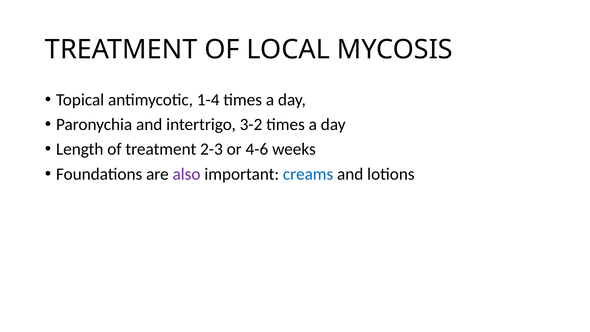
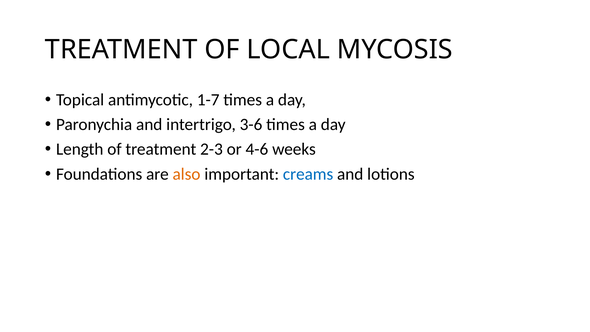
1-4: 1-4 -> 1-7
3-2: 3-2 -> 3-6
also colour: purple -> orange
